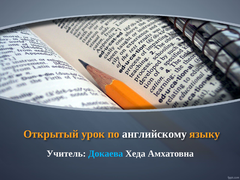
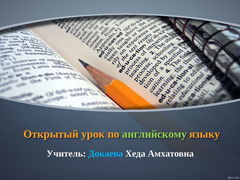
английскому colour: white -> light green
